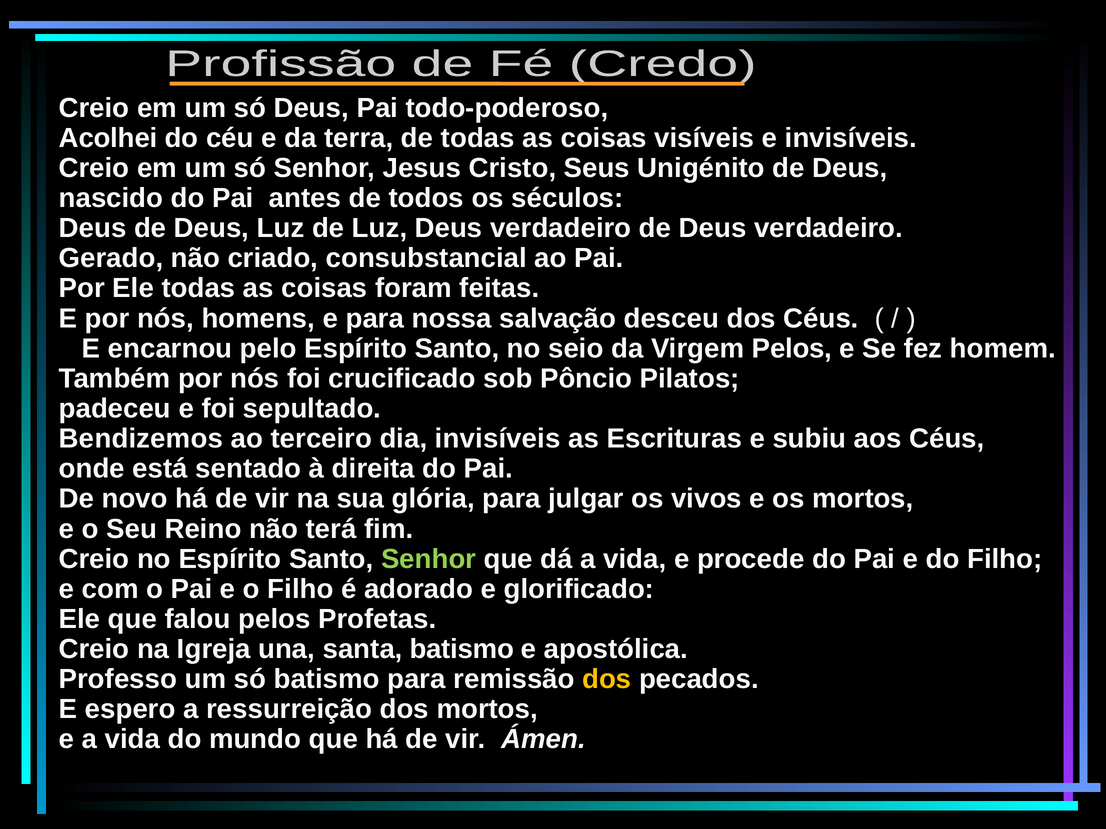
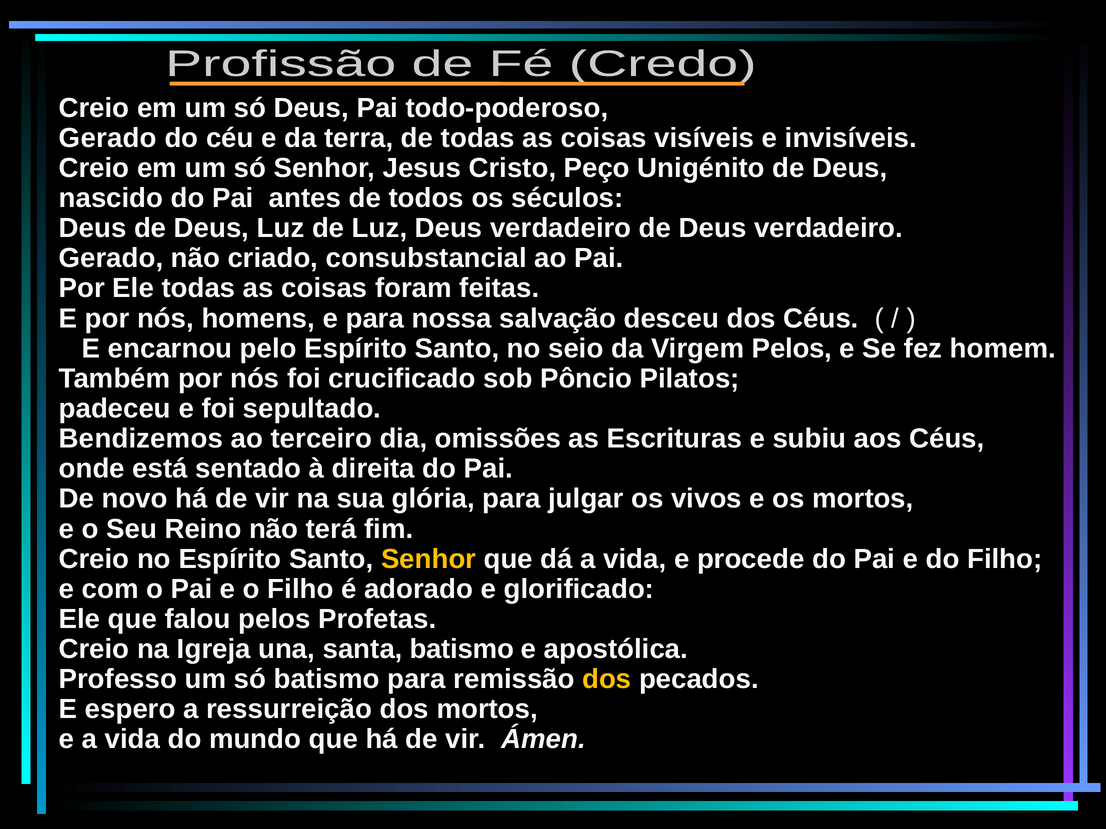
Acolhei at (108, 138): Acolhei -> Gerado
Seus: Seus -> Peço
dia invisíveis: invisíveis -> omissões
Senhor at (429, 559) colour: light green -> yellow
